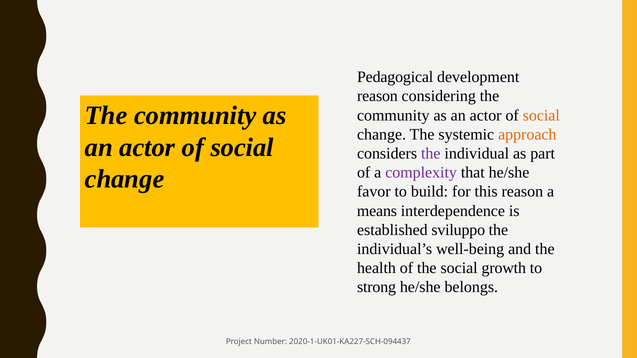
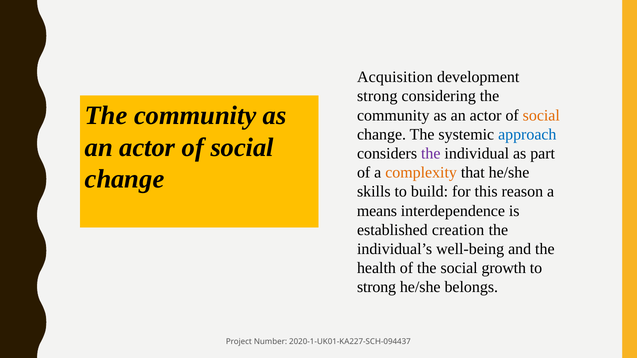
Pedagogical: Pedagogical -> Acquisition
reason at (377, 96): reason -> strong
approach colour: orange -> blue
complexity colour: purple -> orange
favor: favor -> skills
sviluppo: sviluppo -> creation
